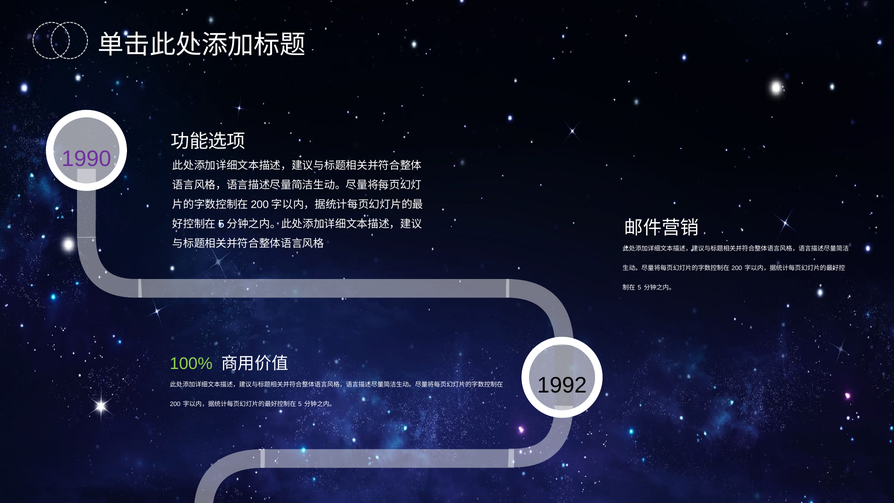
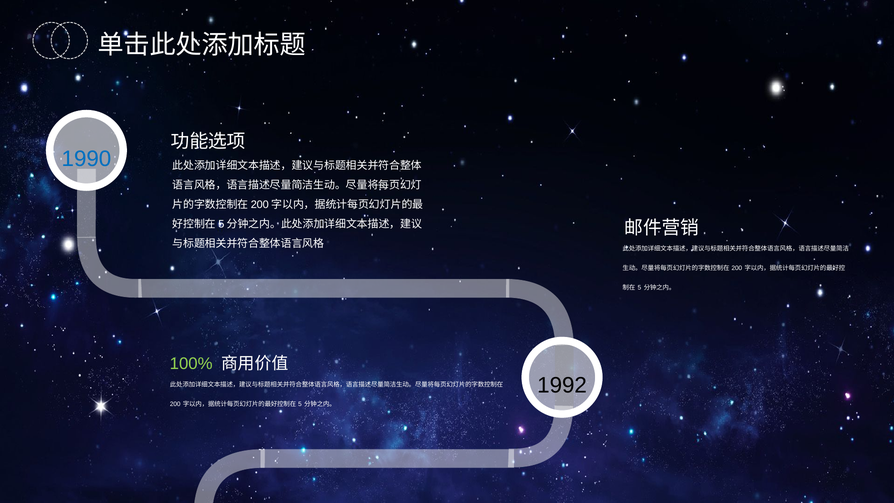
1990 colour: purple -> blue
